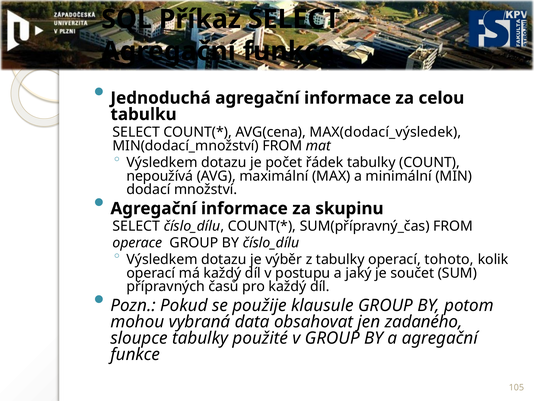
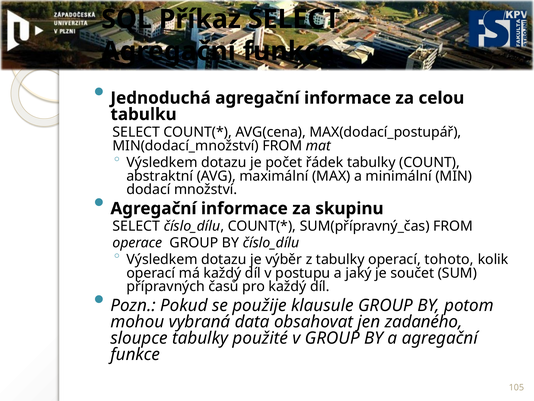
MAX(dodací_výsledek: MAX(dodací_výsledek -> MAX(dodací_postupář
nepoužívá: nepoužívá -> abstraktní
